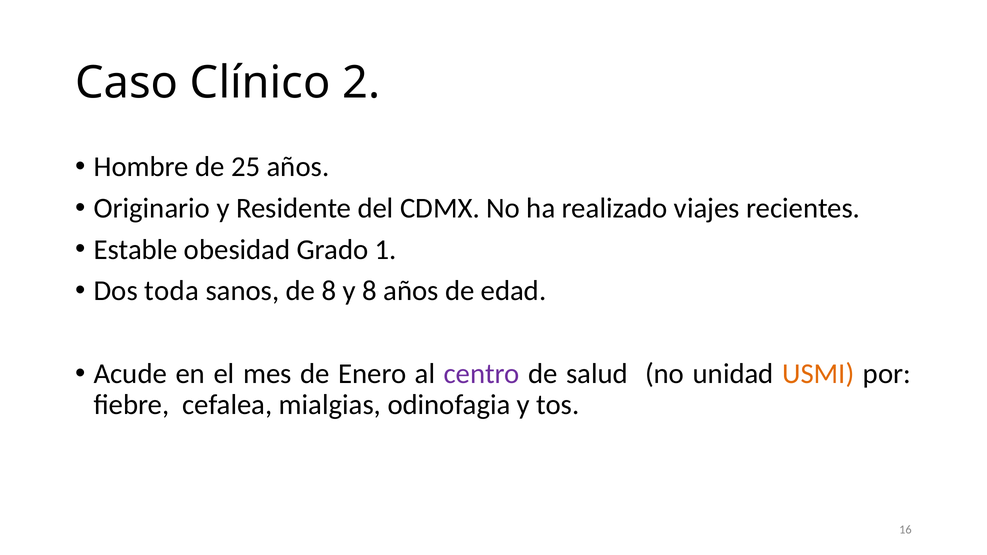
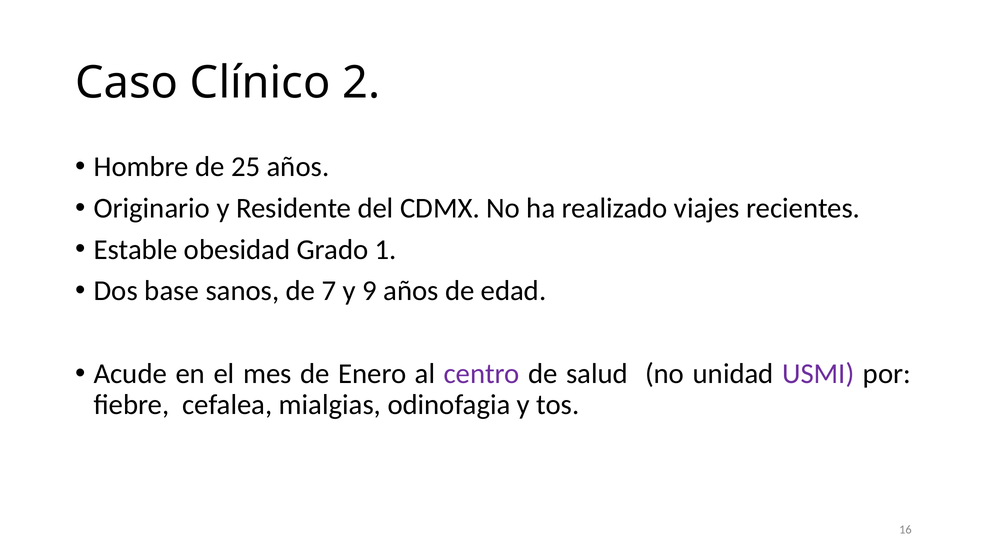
toda: toda -> base
de 8: 8 -> 7
y 8: 8 -> 9
USMI colour: orange -> purple
